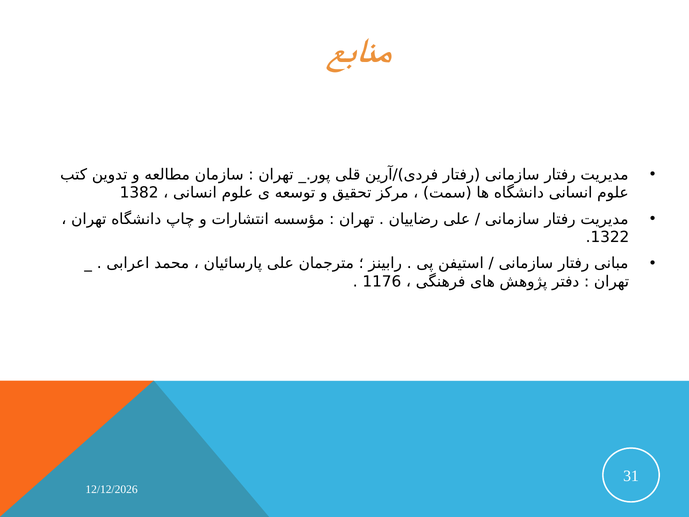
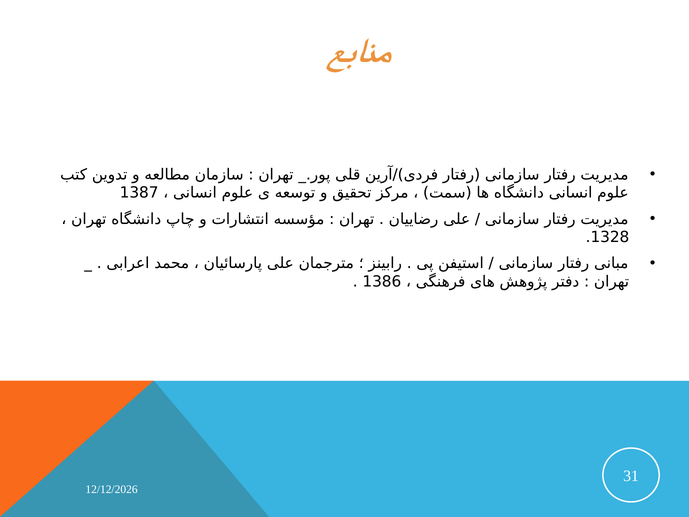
1382: 1382 -> 1387
1322: 1322 -> 1328
1176: 1176 -> 1386
